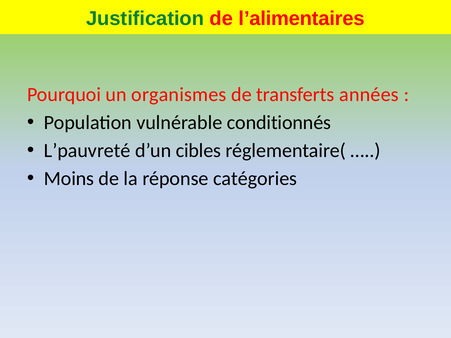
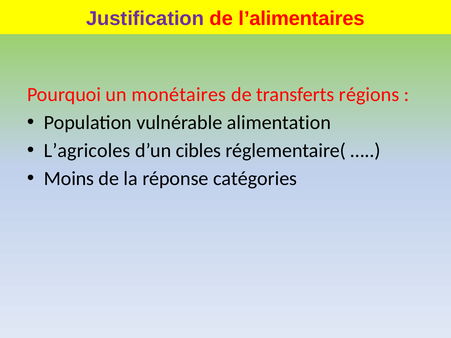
Justification colour: green -> purple
organismes: organismes -> monétaires
années: années -> régions
conditionnés: conditionnés -> alimentation
L’pauvreté: L’pauvreté -> L’agricoles
